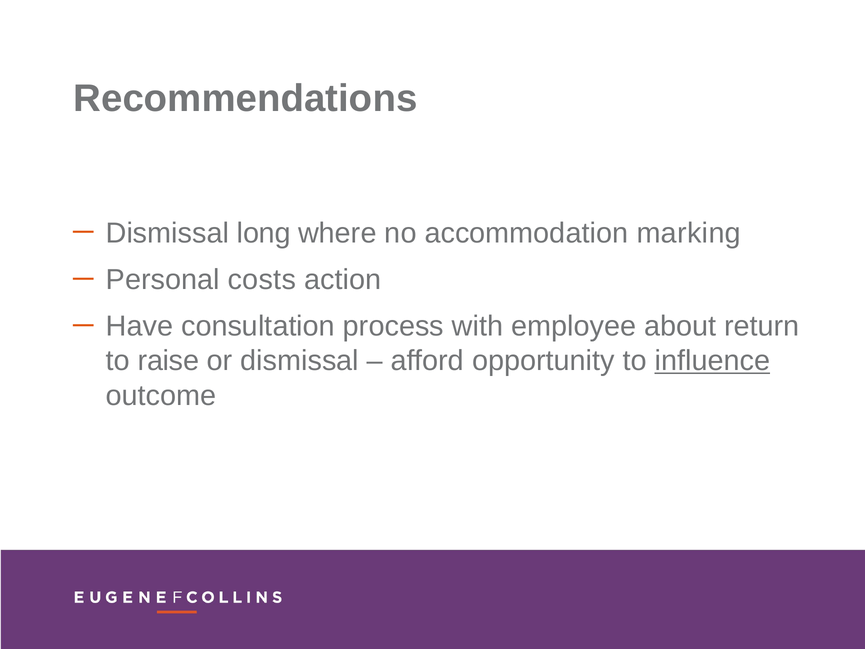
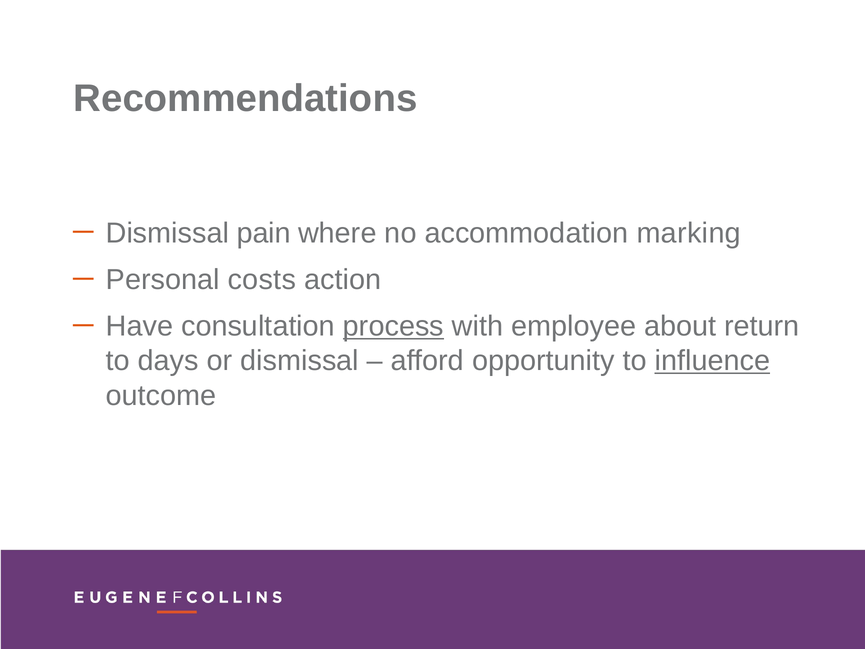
long: long -> pain
process underline: none -> present
raise: raise -> days
